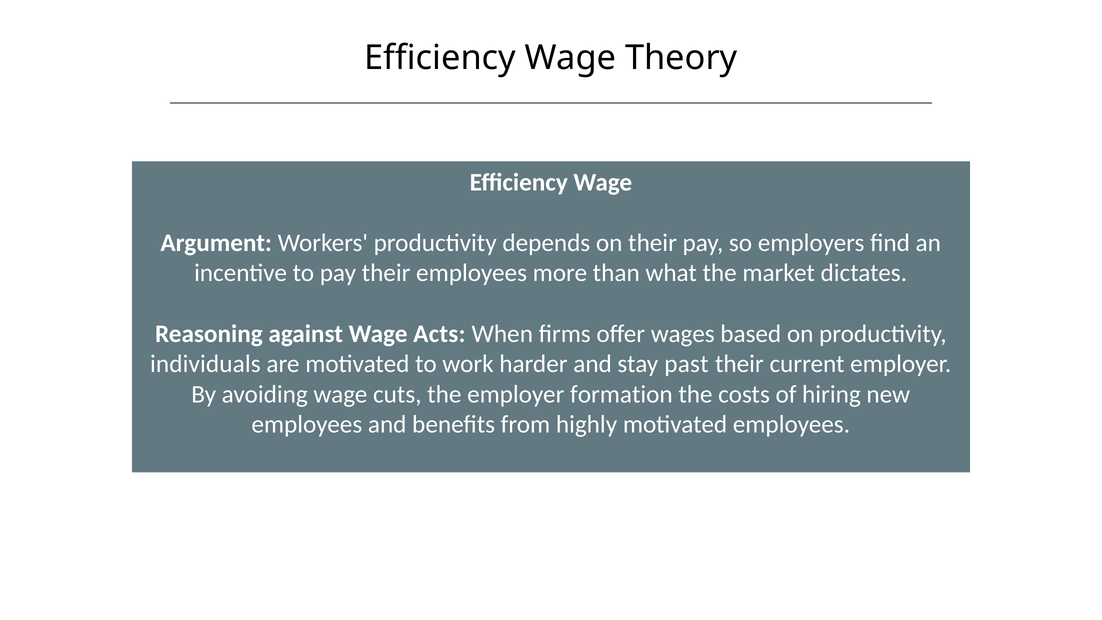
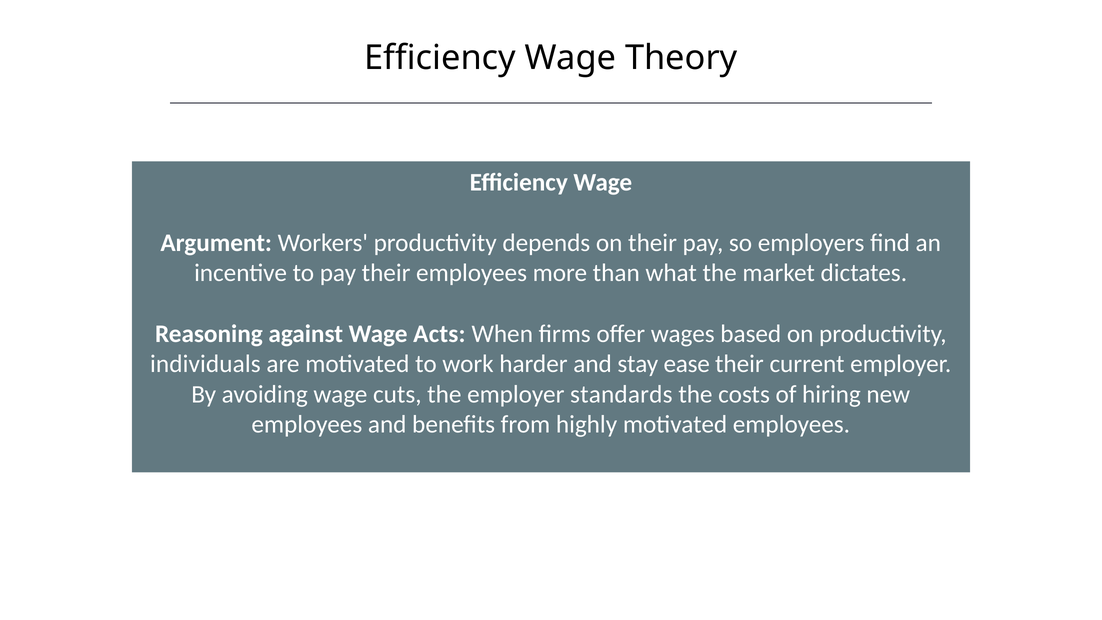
past: past -> ease
formation: formation -> standards
